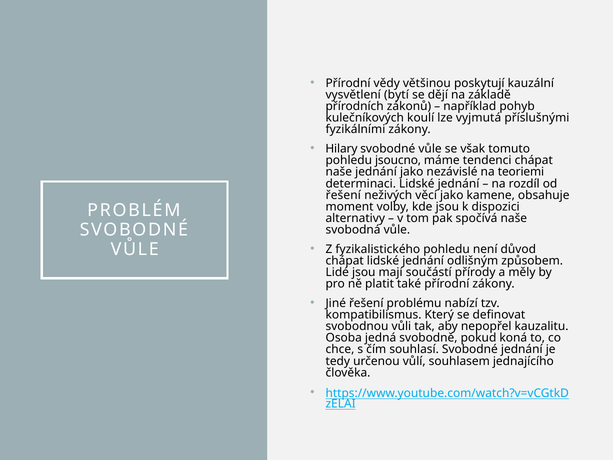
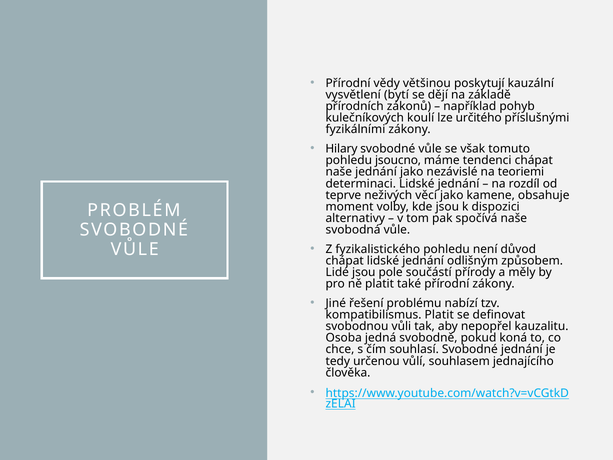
vyjmutá: vyjmutá -> určitého
řešení at (343, 195): řešení -> teprve
mají: mají -> pole
kompatibilismus Který: Který -> Platit
